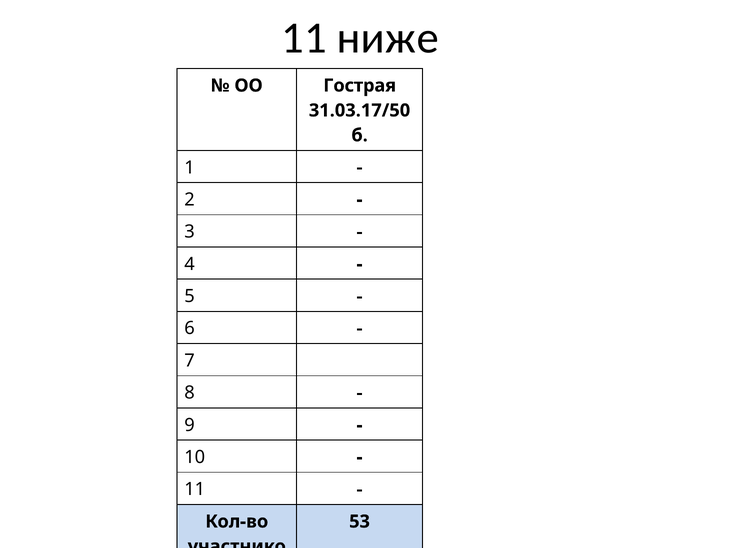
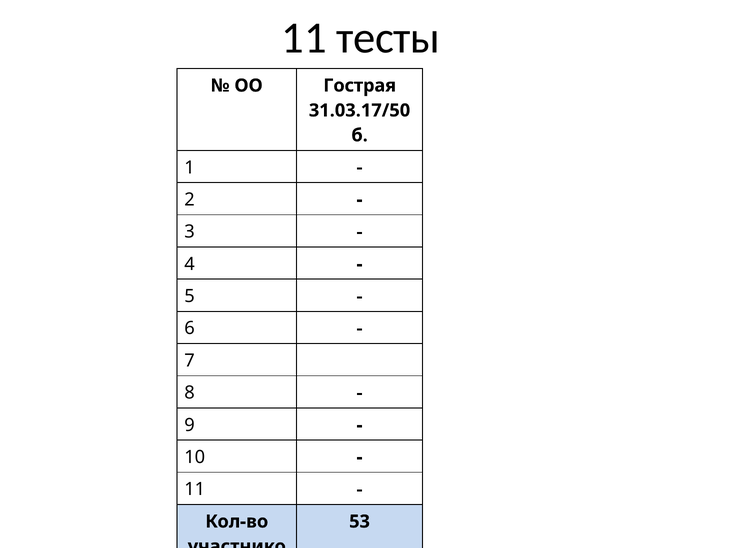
ниже: ниже -> тесты
